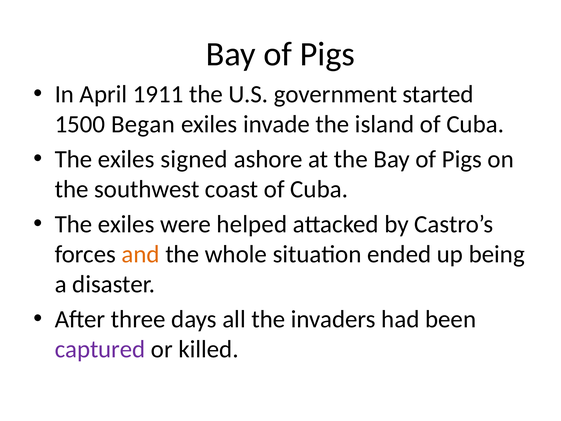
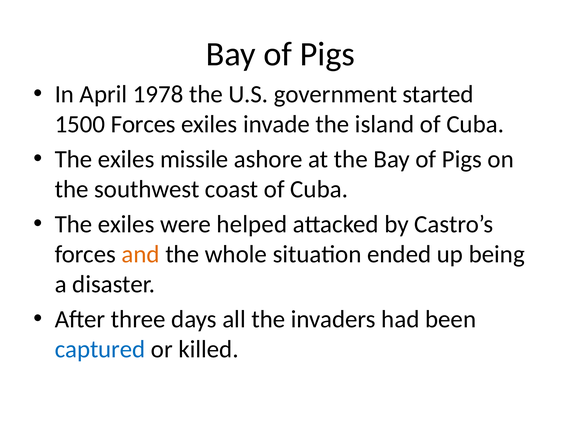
1911: 1911 -> 1978
1500 Began: Began -> Forces
signed: signed -> missile
captured colour: purple -> blue
